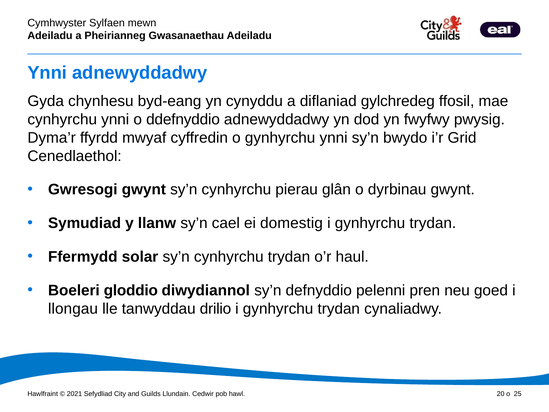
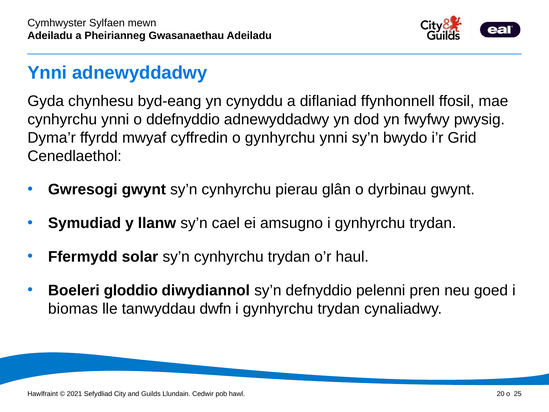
gylchredeg: gylchredeg -> ffynhonnell
domestig: domestig -> amsugno
llongau: llongau -> biomas
drilio: drilio -> dwfn
